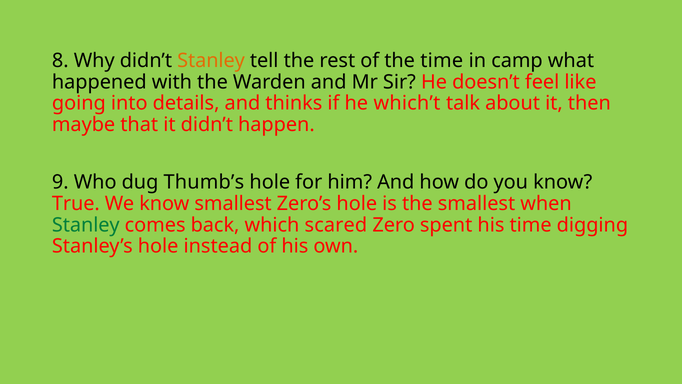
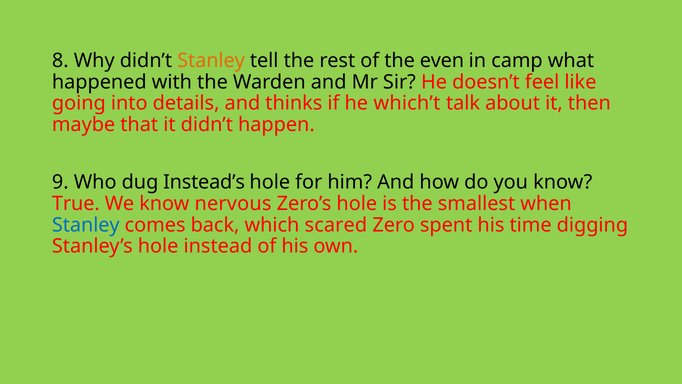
the time: time -> even
Thumb’s: Thumb’s -> Instead’s
know smallest: smallest -> nervous
Stanley at (86, 225) colour: green -> blue
